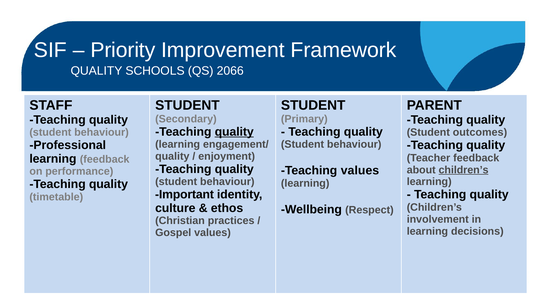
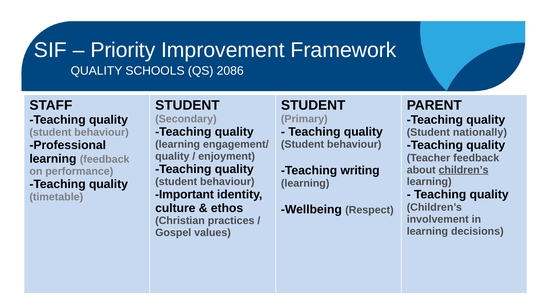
2066: 2066 -> 2086
quality at (234, 131) underline: present -> none
outcomes: outcomes -> nationally
Teaching values: values -> writing
